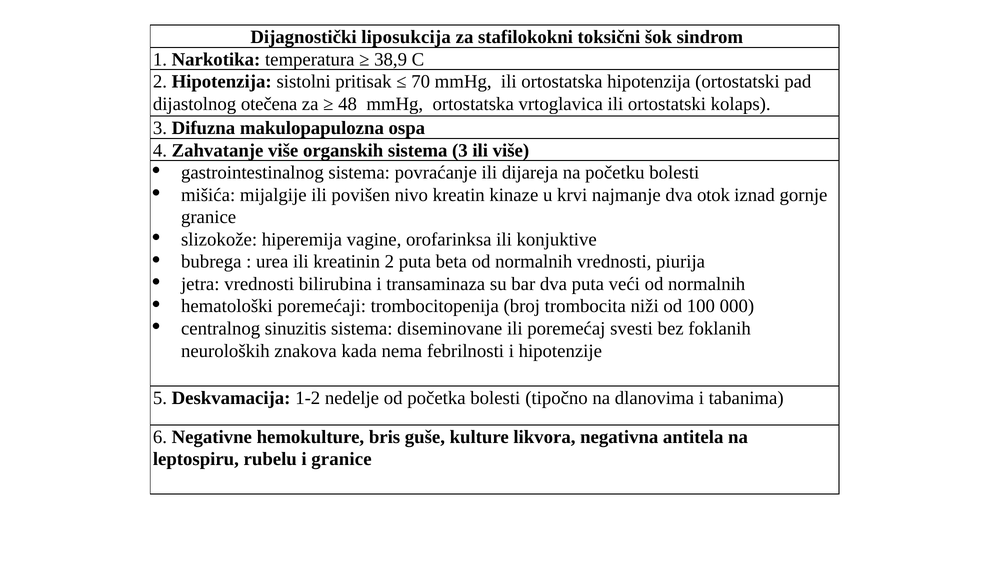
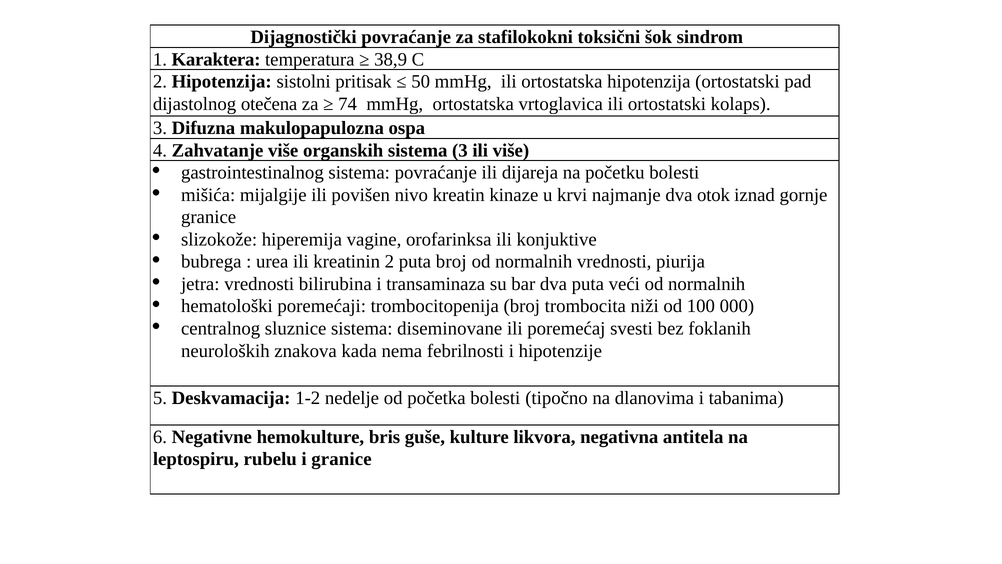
Dijagnostički liposukcija: liposukcija -> povraćanje
Narkotika: Narkotika -> Karaktera
70: 70 -> 50
48: 48 -> 74
puta beta: beta -> broj
sinuzitis: sinuzitis -> sluznice
